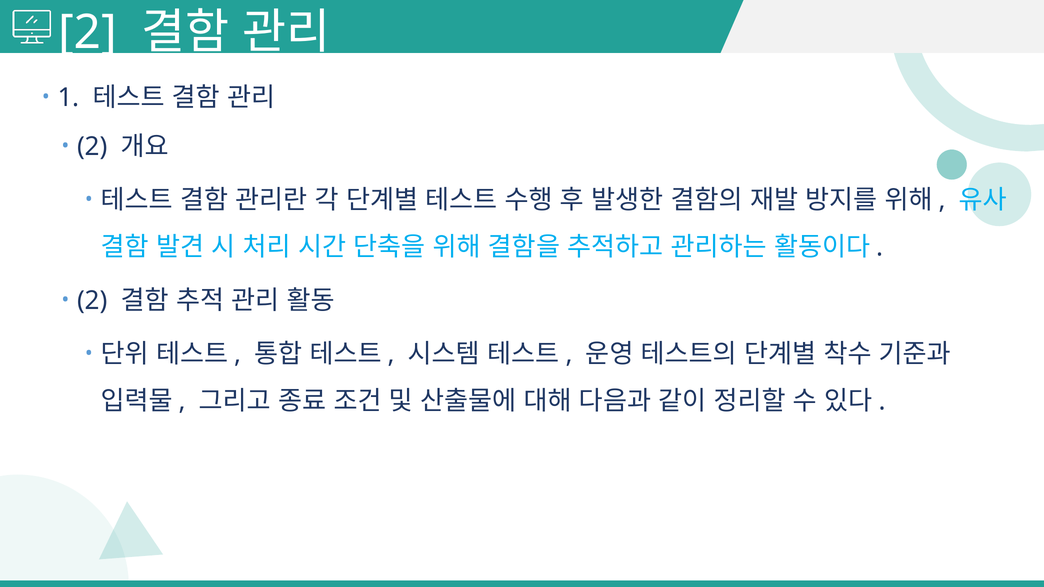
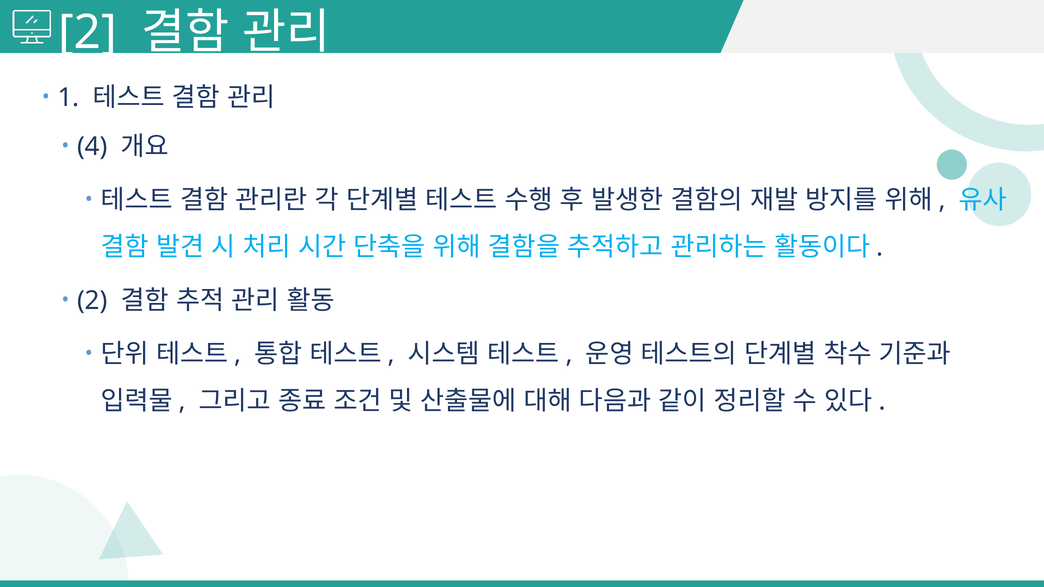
2 at (92, 147): 2 -> 4
